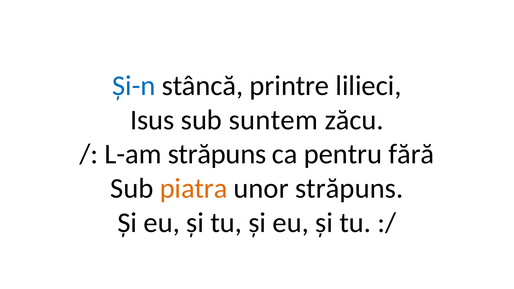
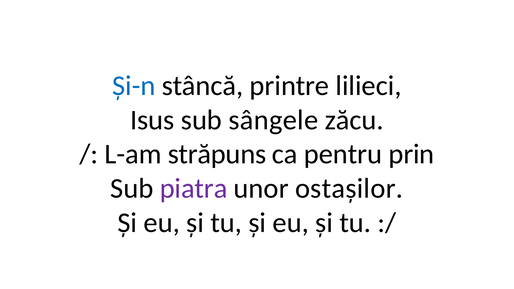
suntem: suntem -> sângele
fără: fără -> prin
piatra colour: orange -> purple
unor străpuns: străpuns -> ostașilor
